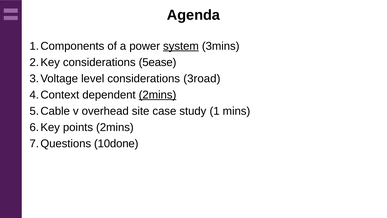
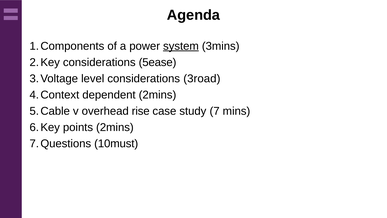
2mins at (157, 95) underline: present -> none
site: site -> rise
1: 1 -> 7
10done: 10done -> 10must
